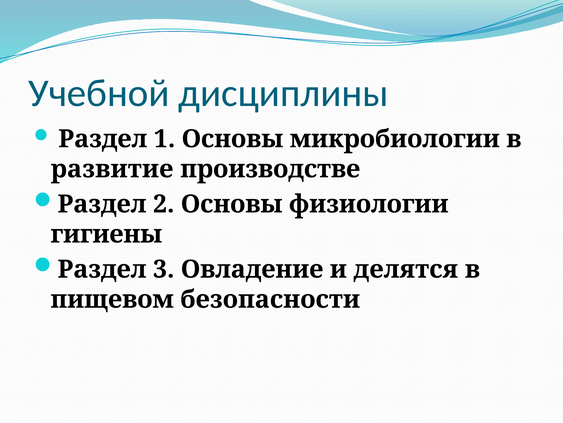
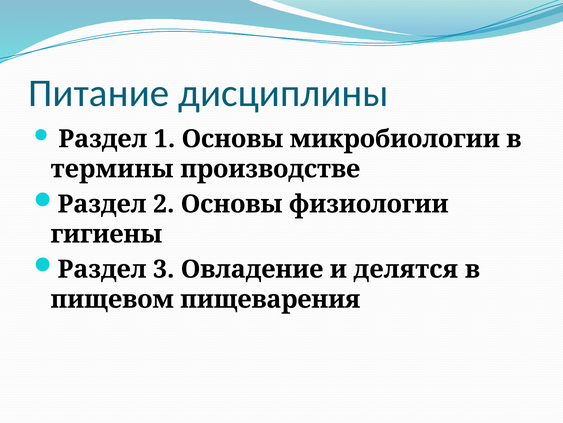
Учебной: Учебной -> Питание
развитие: развитие -> термины
безопасности: безопасности -> пищеварения
